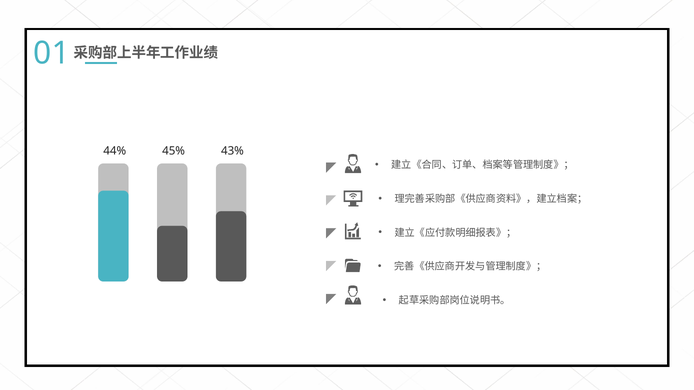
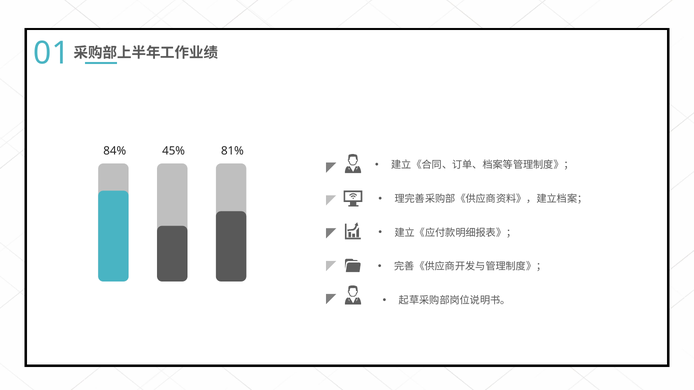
44%: 44% -> 84%
43%: 43% -> 81%
